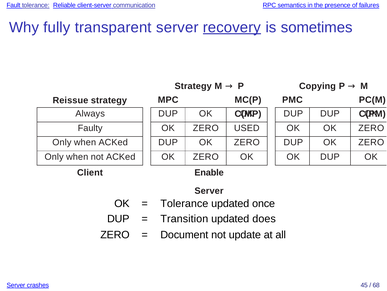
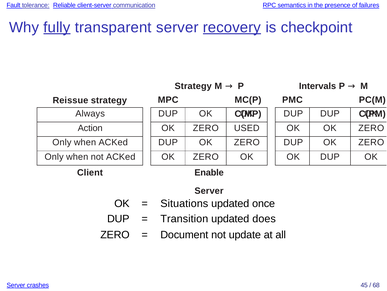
fully underline: none -> present
sometimes: sometimes -> checkpoint
Copying: Copying -> Intervals
Faulty: Faulty -> Action
Tolerance at (184, 203): Tolerance -> Situations
